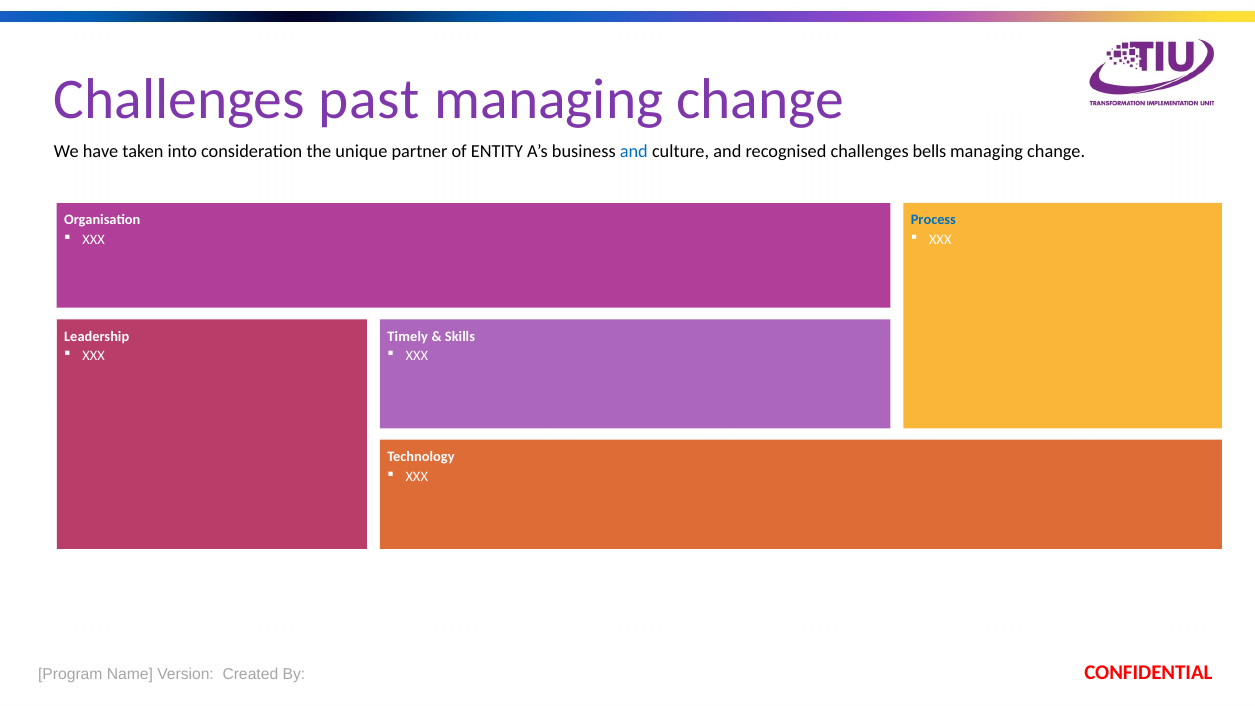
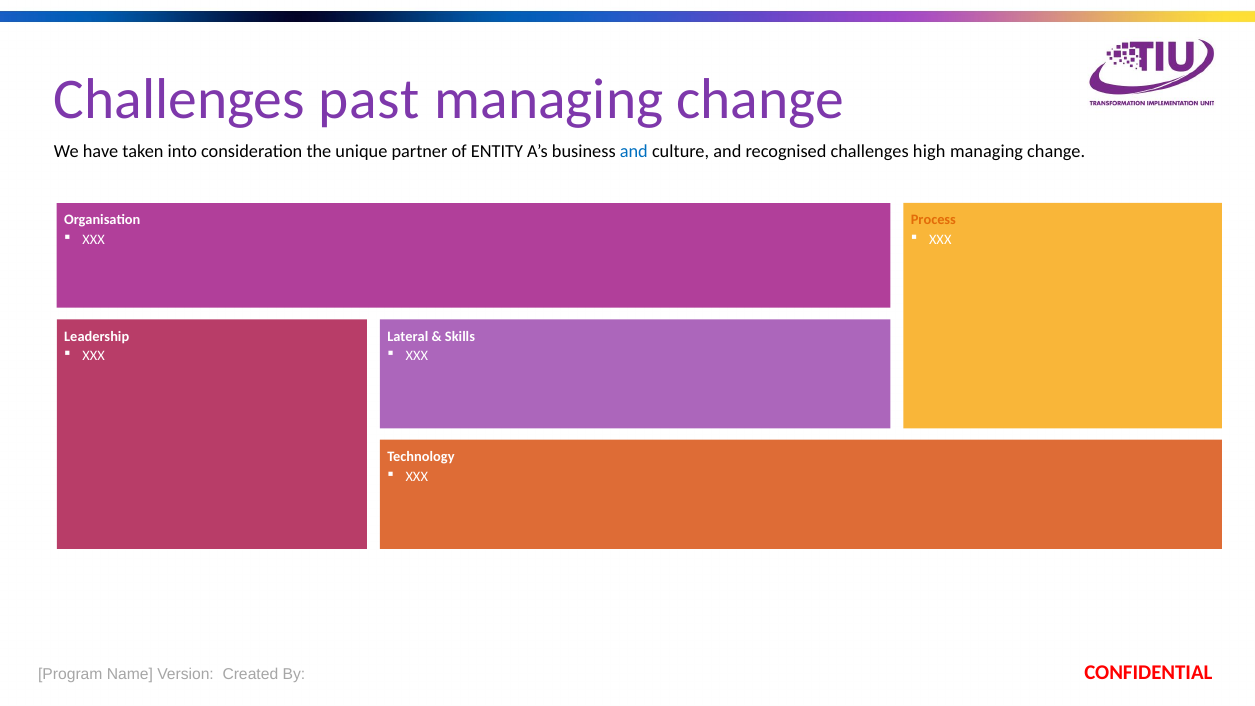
bells: bells -> high
Process colour: blue -> orange
Timely: Timely -> Lateral
